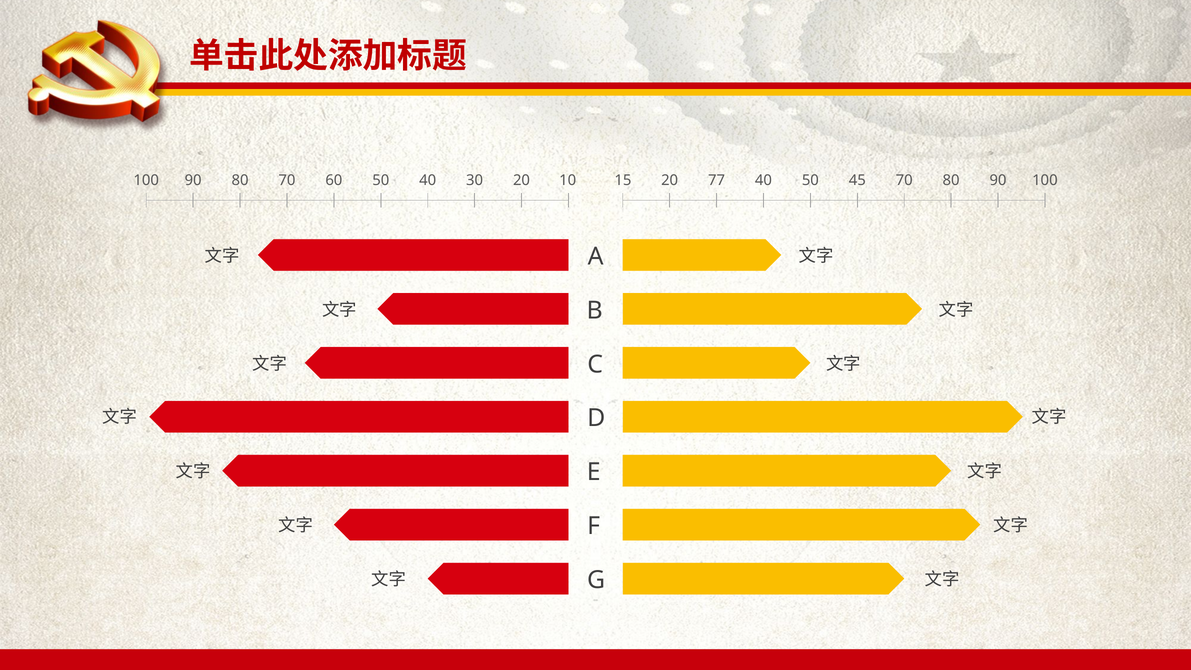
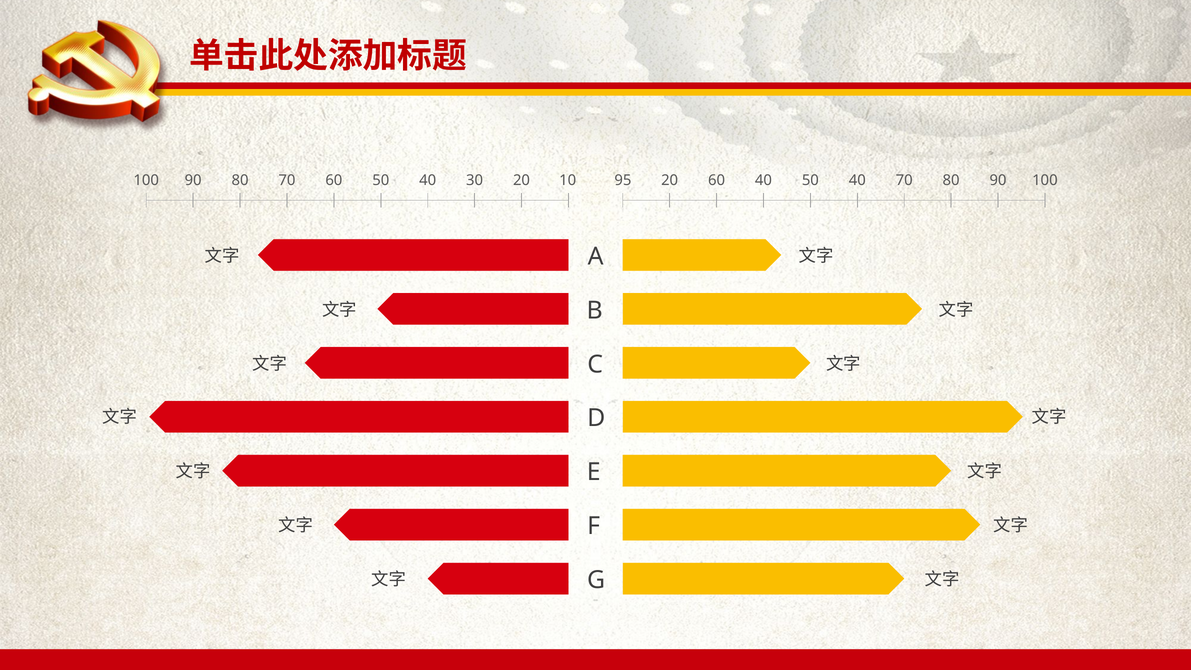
15: 15 -> 95
20 77: 77 -> 60
50 45: 45 -> 40
